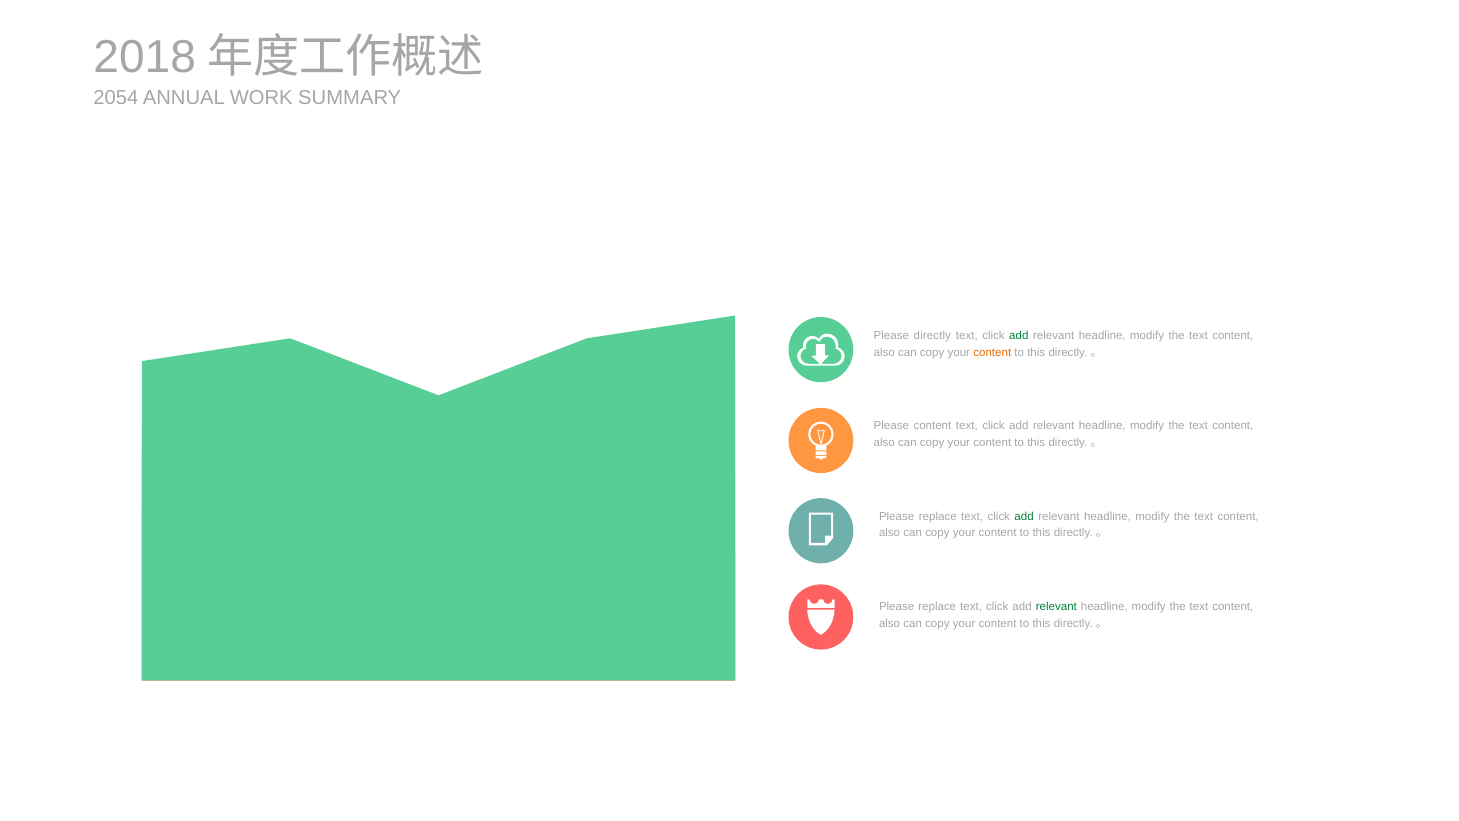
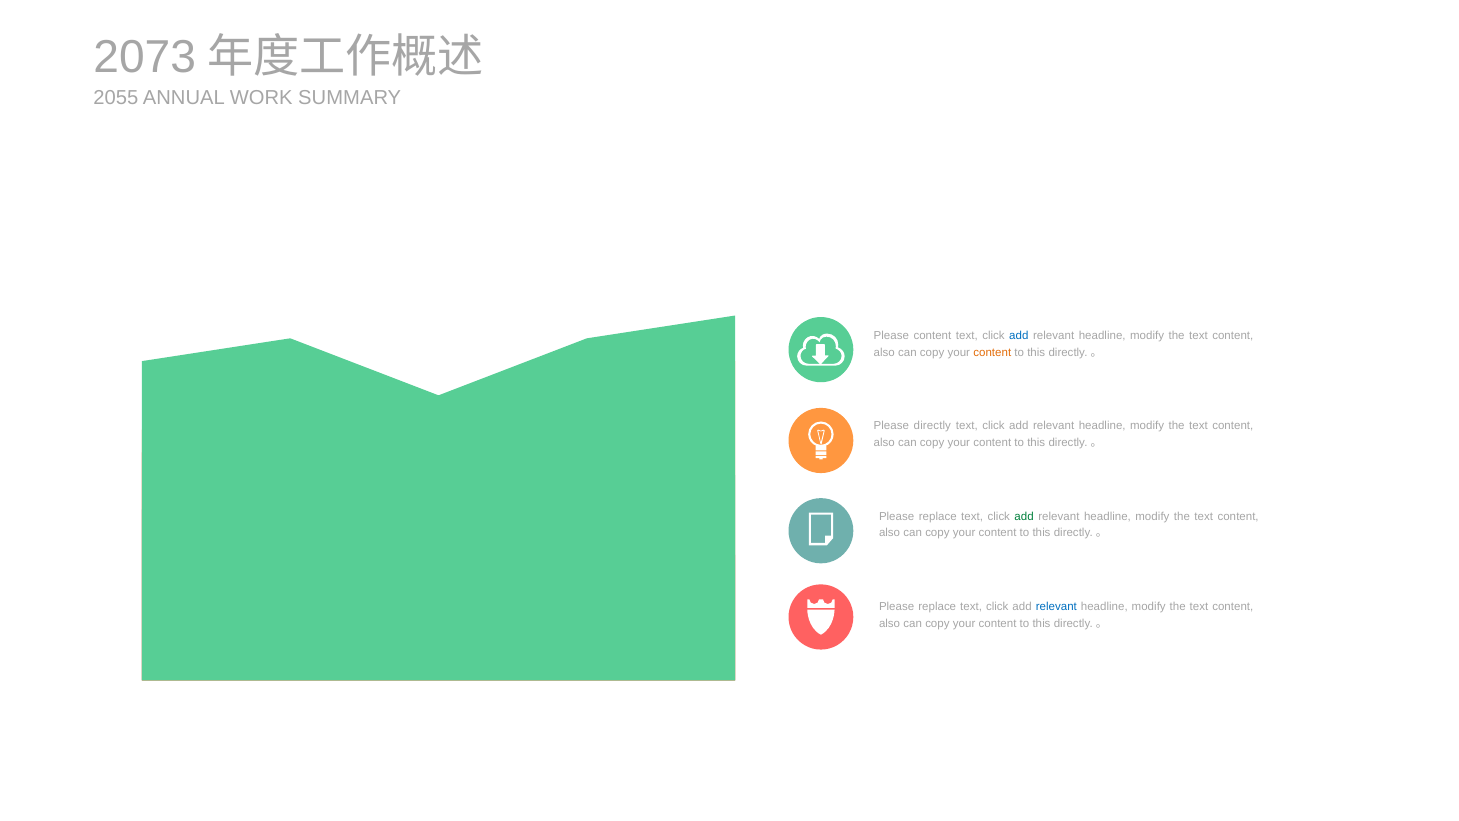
2018: 2018 -> 2073
2054: 2054 -> 2055
Please directly: directly -> content
add at (1019, 336) colour: green -> blue
Please content: content -> directly
relevant at (1056, 606) colour: green -> blue
